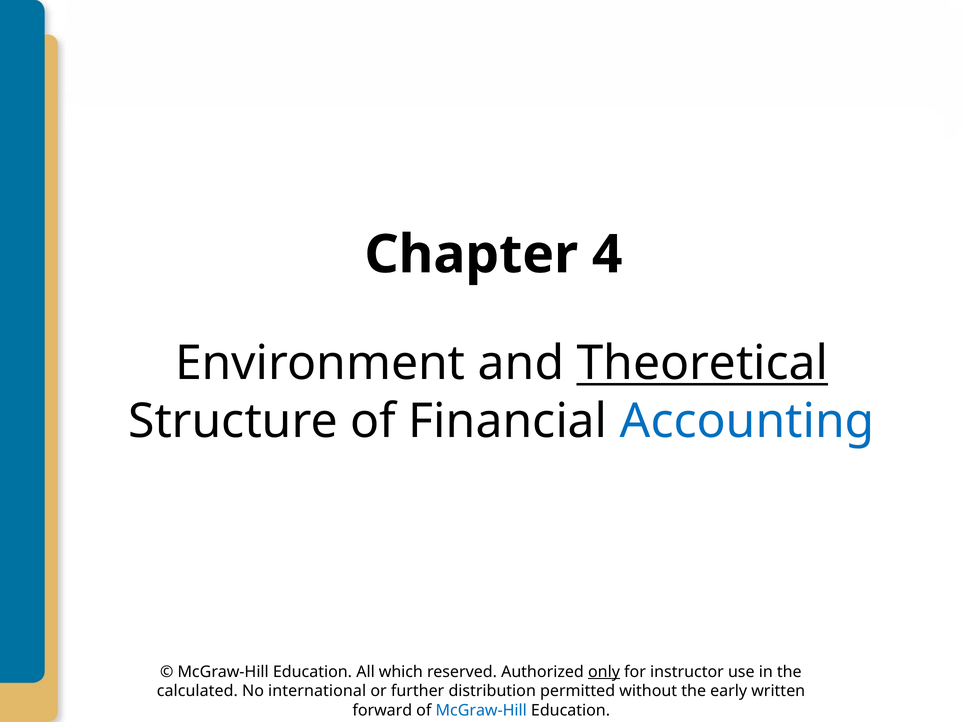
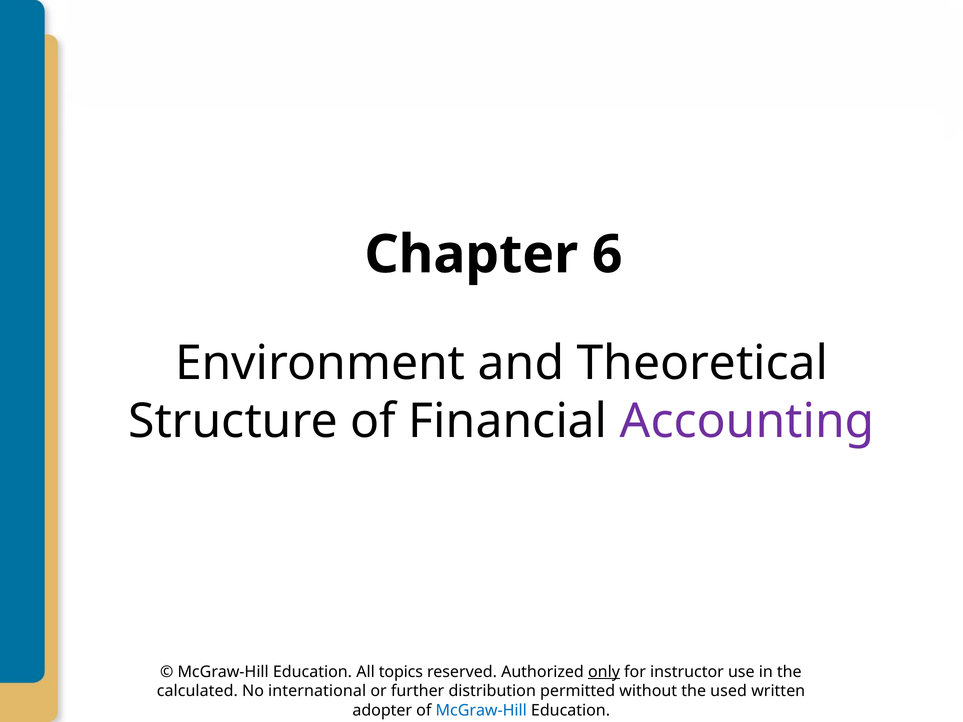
4: 4 -> 6
Theoretical underline: present -> none
Accounting colour: blue -> purple
which: which -> topics
early: early -> used
forward: forward -> adopter
